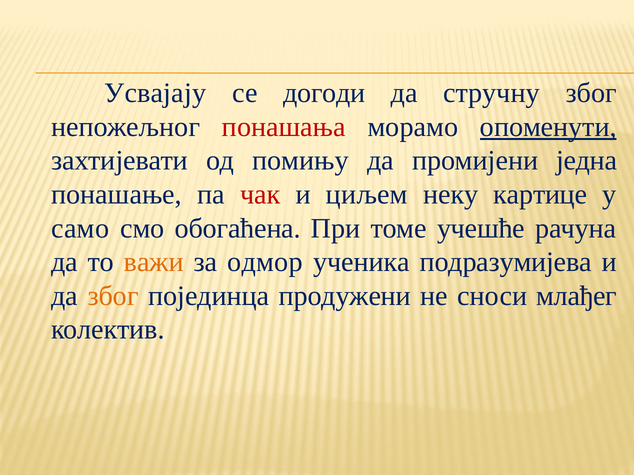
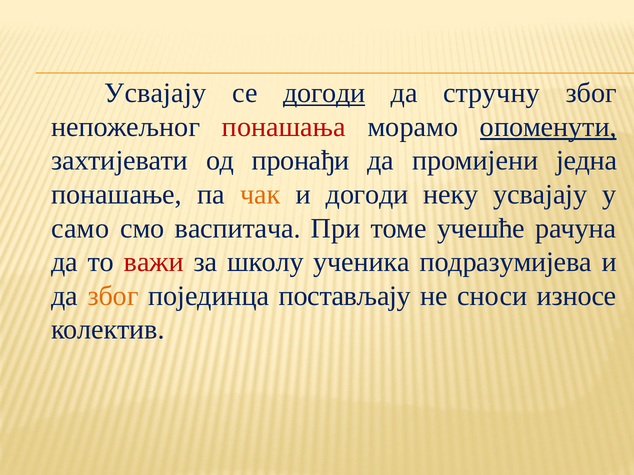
догоди at (324, 93) underline: none -> present
помињу: помињу -> пронађи
чак colour: red -> orange
и циљем: циљем -> догоди
неку картице: картице -> усвајају
обогаћена: обогаћена -> васпитача
важи colour: orange -> red
одмор: одмор -> школу
продужени: продужени -> постављају
млађег: млађег -> износе
